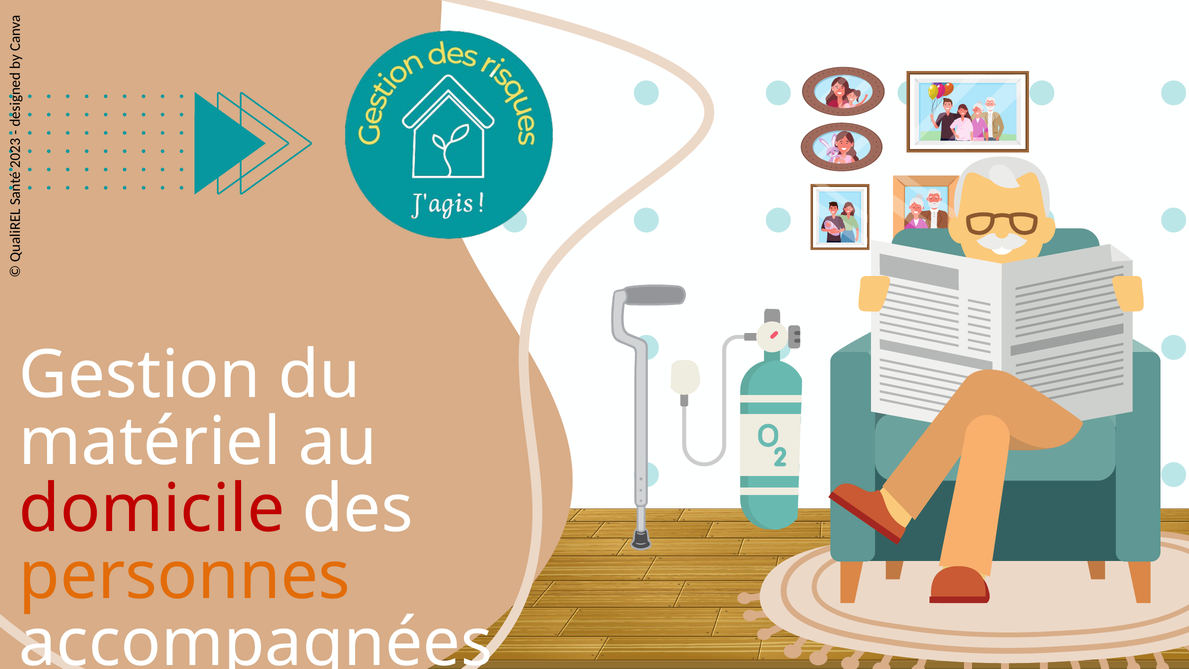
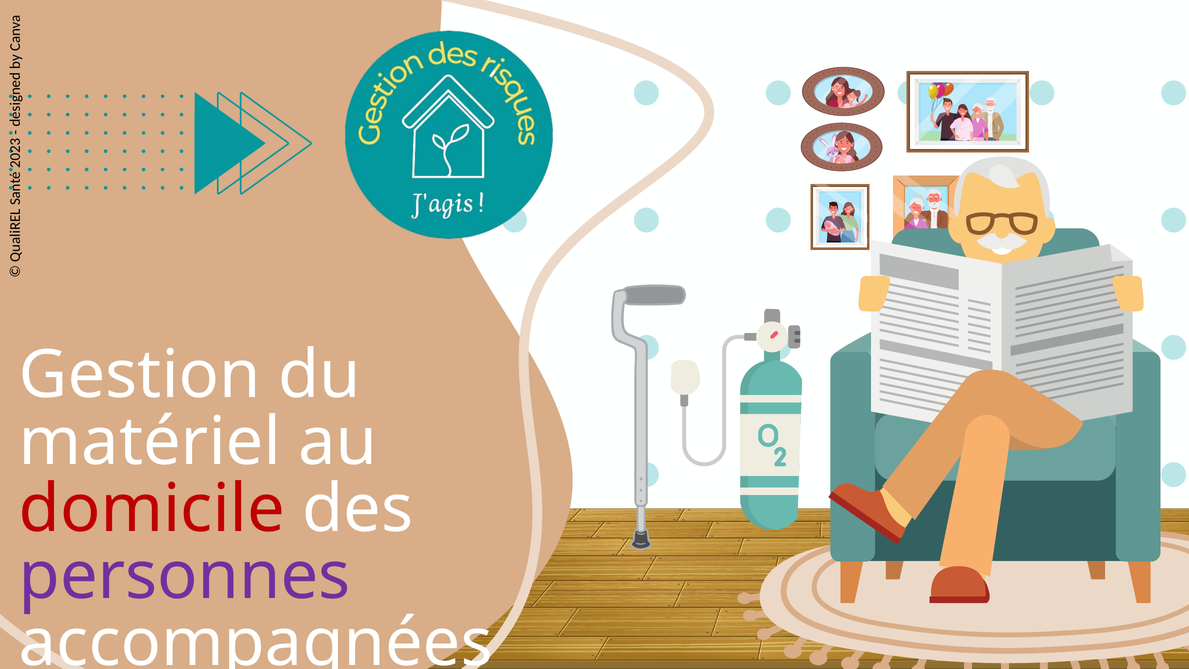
personnes colour: orange -> purple
